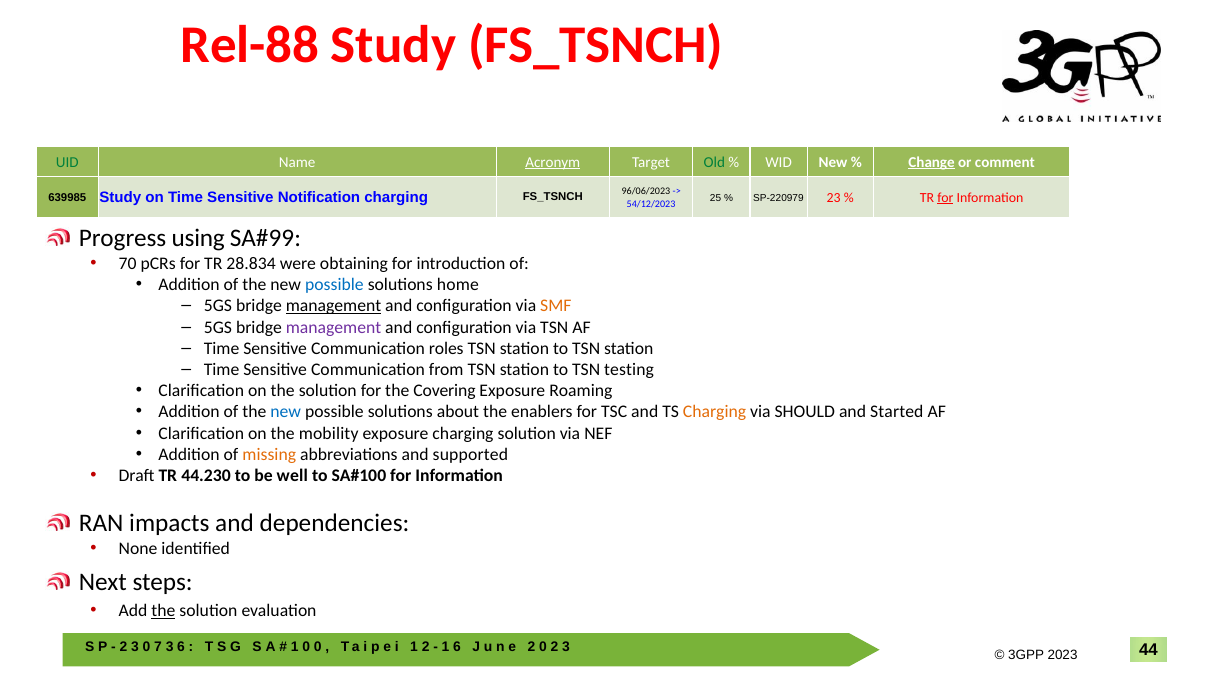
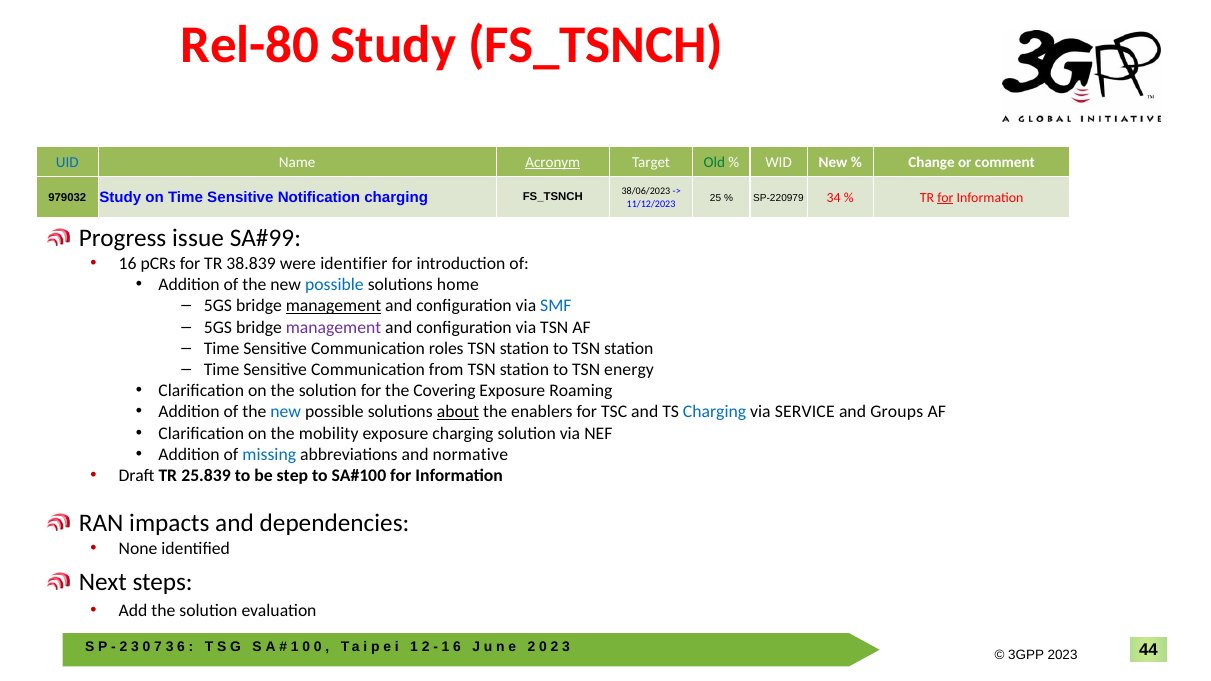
Rel-88: Rel-88 -> Rel-80
UID colour: green -> blue
Change underline: present -> none
639985: 639985 -> 979032
96/06/2023: 96/06/2023 -> 38/06/2023
23: 23 -> 34
54/12/2023: 54/12/2023 -> 11/12/2023
using: using -> issue
70: 70 -> 16
28.834: 28.834 -> 38.839
obtaining: obtaining -> identifier
SMF colour: orange -> blue
testing: testing -> energy
about underline: none -> present
Charging at (715, 412) colour: orange -> blue
SHOULD: SHOULD -> SERVICE
Started: Started -> Groups
missing colour: orange -> blue
supported: supported -> normative
44.230: 44.230 -> 25.839
well: well -> step
the at (163, 611) underline: present -> none
